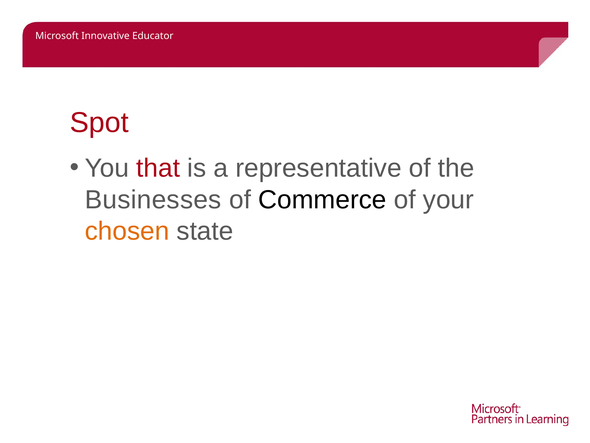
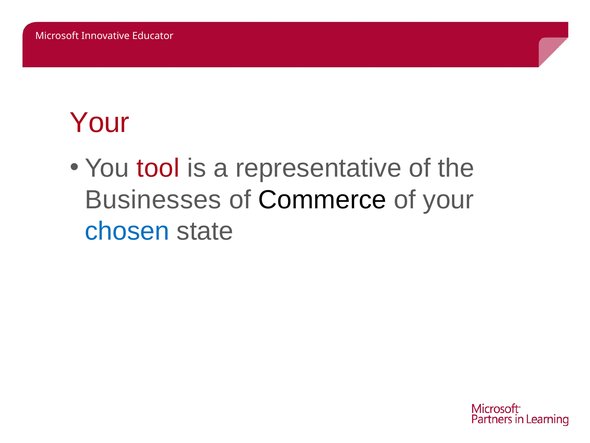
Spot at (99, 122): Spot -> Your
that: that -> tool
chosen colour: orange -> blue
